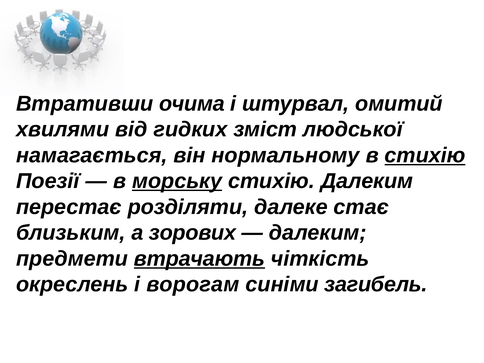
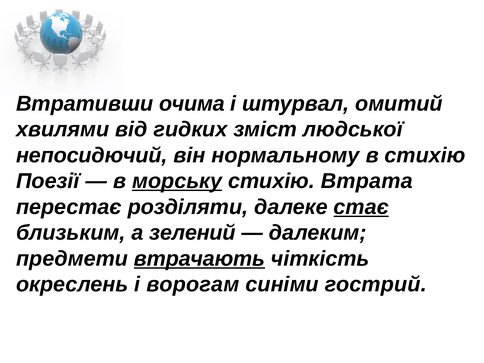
намагається: намагається -> непосидючий
стихію at (425, 155) underline: present -> none
стихію Далеким: Далеким -> Втрата
стає underline: none -> present
зорових: зорових -> зелений
загибель: загибель -> гострий
